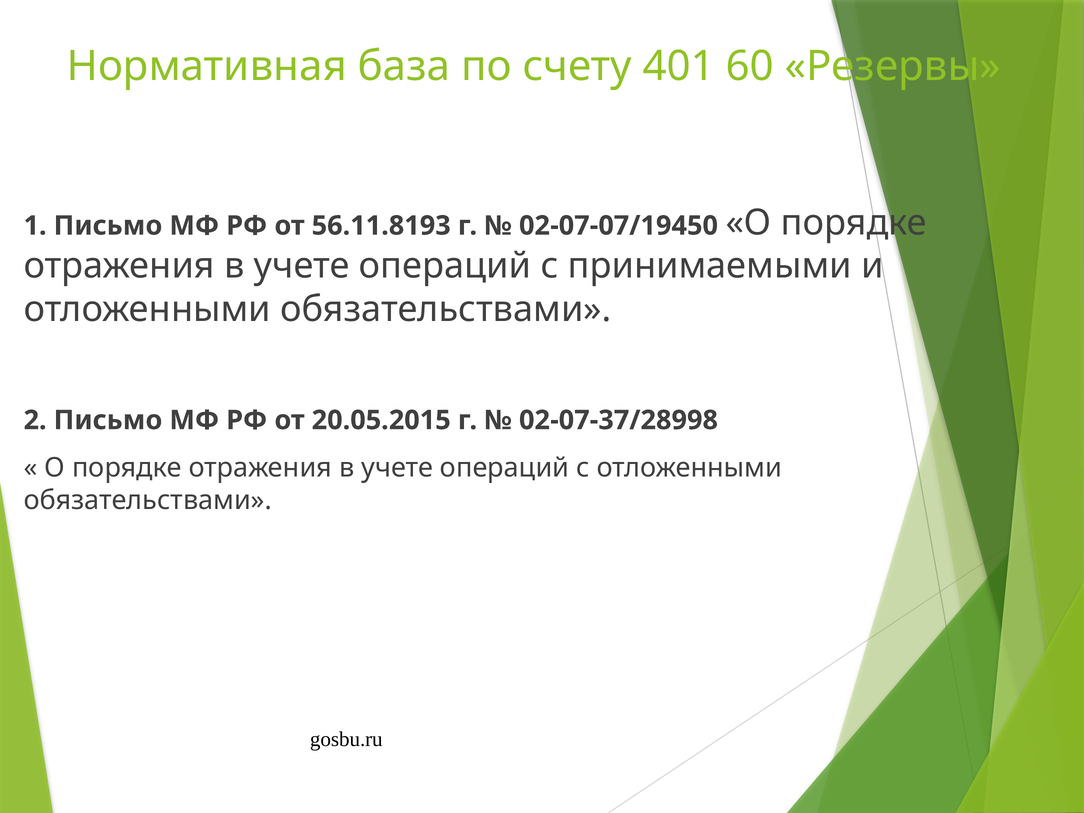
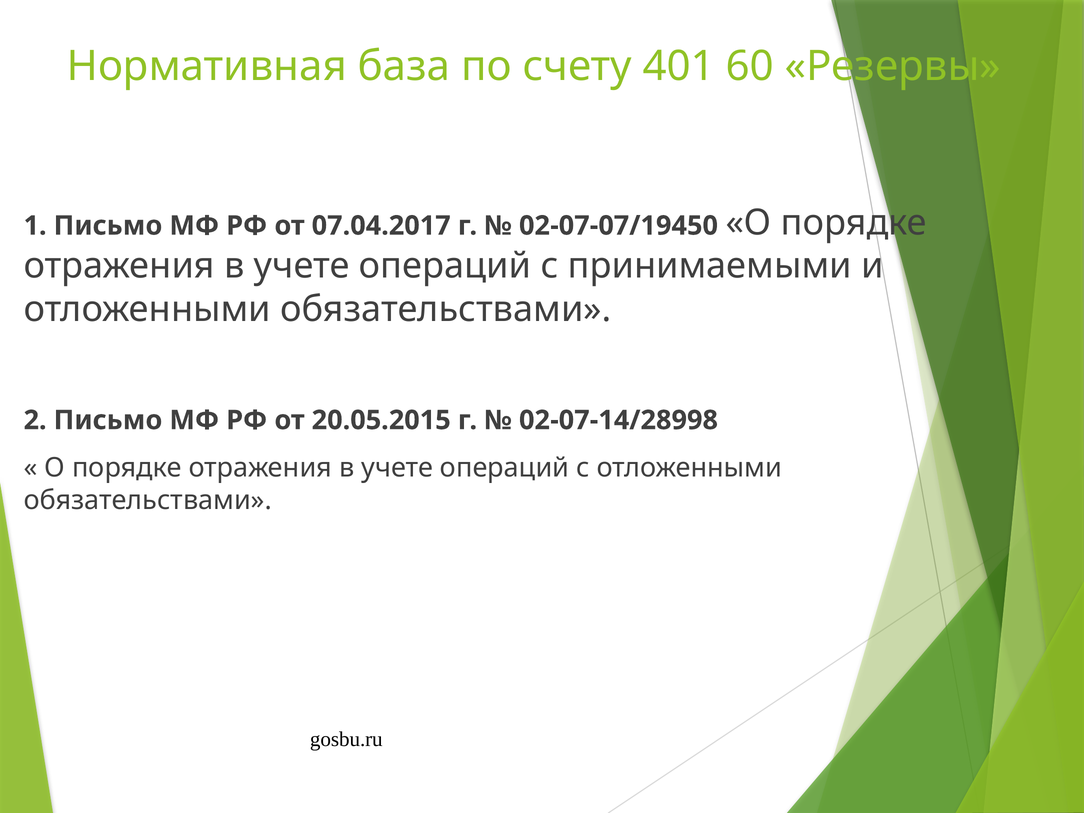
56.11.8193: 56.11.8193 -> 07.04.2017
02-07-37/28998: 02-07-37/28998 -> 02-07-14/28998
